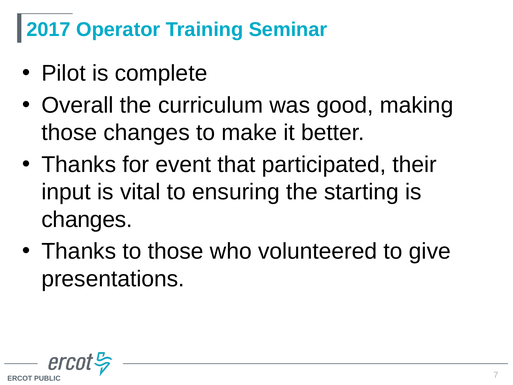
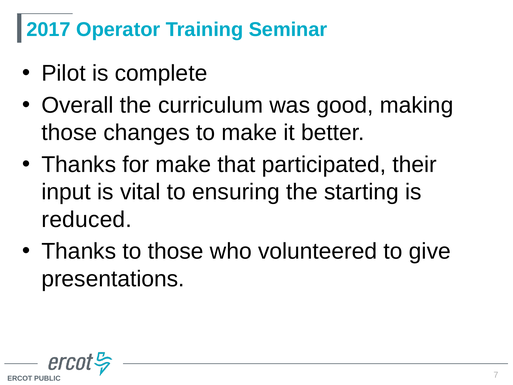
for event: event -> make
changes at (87, 219): changes -> reduced
